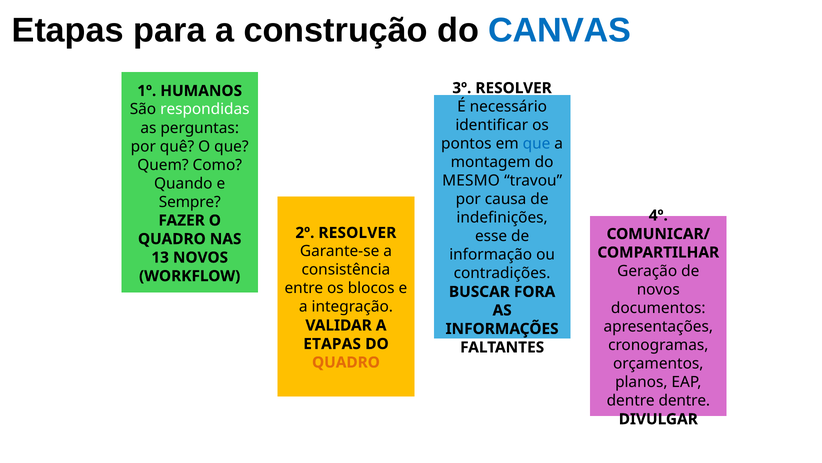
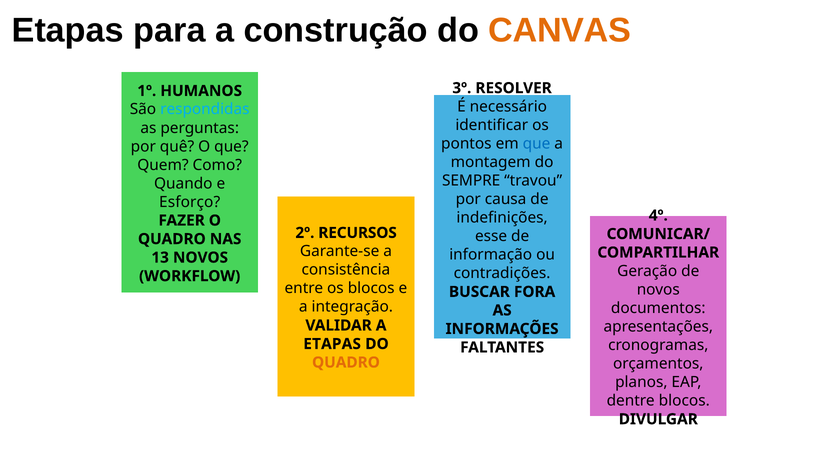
CANVAS colour: blue -> orange
respondidas colour: white -> light blue
MESMO: MESMO -> SEMPRE
Sempre: Sempre -> Esforço
2º RESOLVER: RESOLVER -> RECURSOS
dentre dentre: dentre -> blocos
